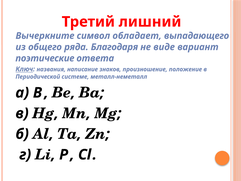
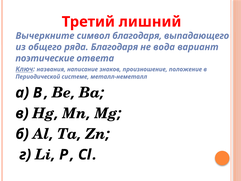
символ обладает: обладает -> благодаря
виде: виде -> вода
